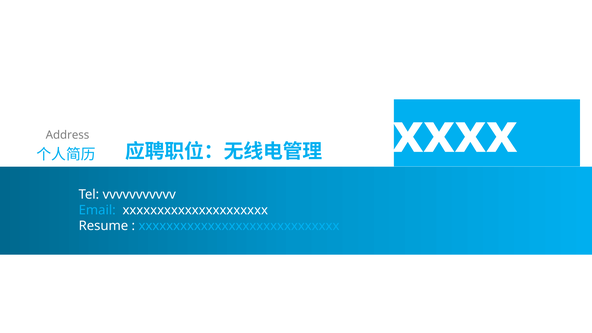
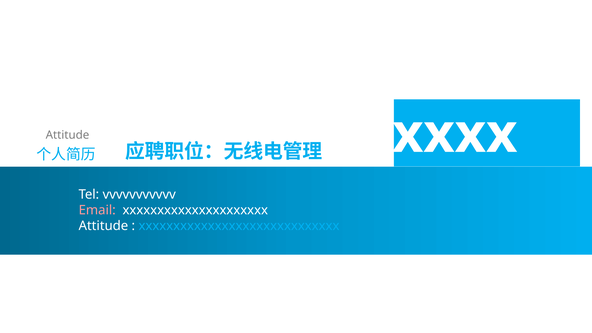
Address at (68, 135): Address -> Attitude
Email colour: light blue -> pink
Resume at (103, 226): Resume -> Attitude
